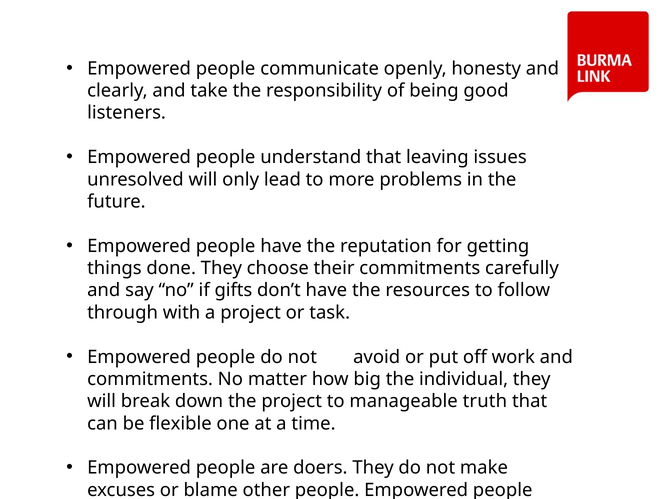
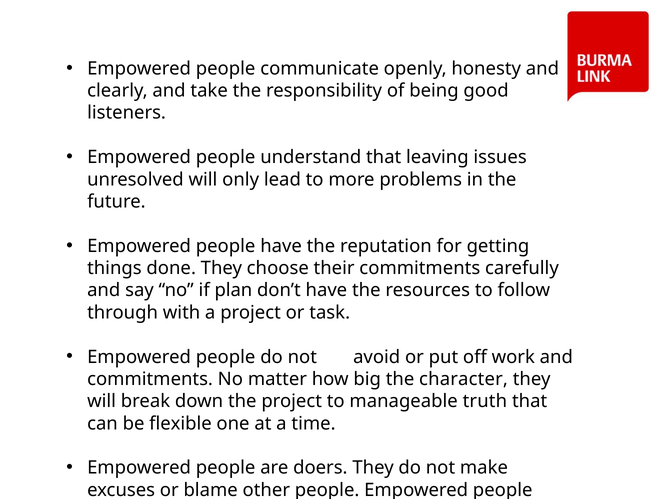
gifts: gifts -> plan
individual: individual -> character
